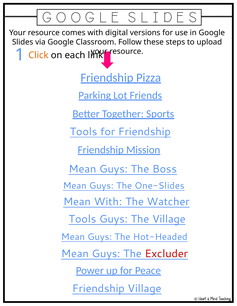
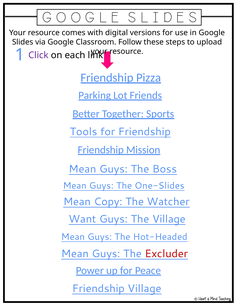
Click colour: orange -> purple
Mean With: With -> Copy
Tools at (82, 220): Tools -> Want
